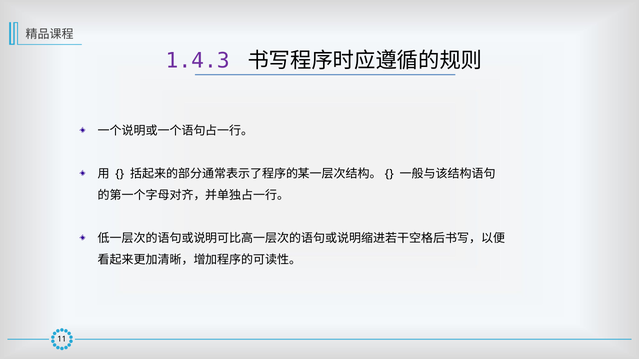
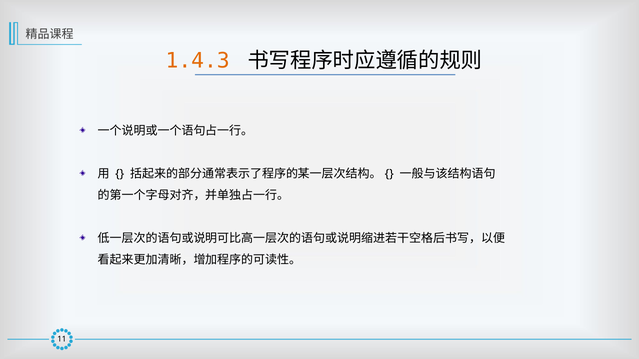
1.4.3 colour: purple -> orange
